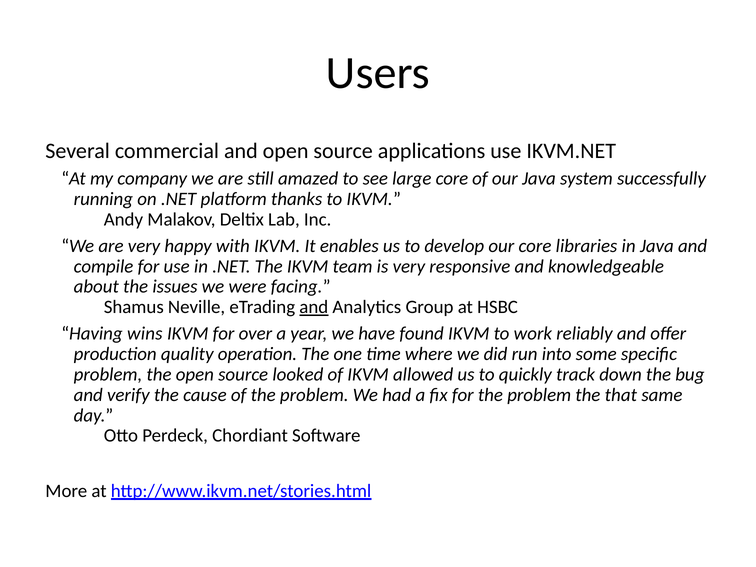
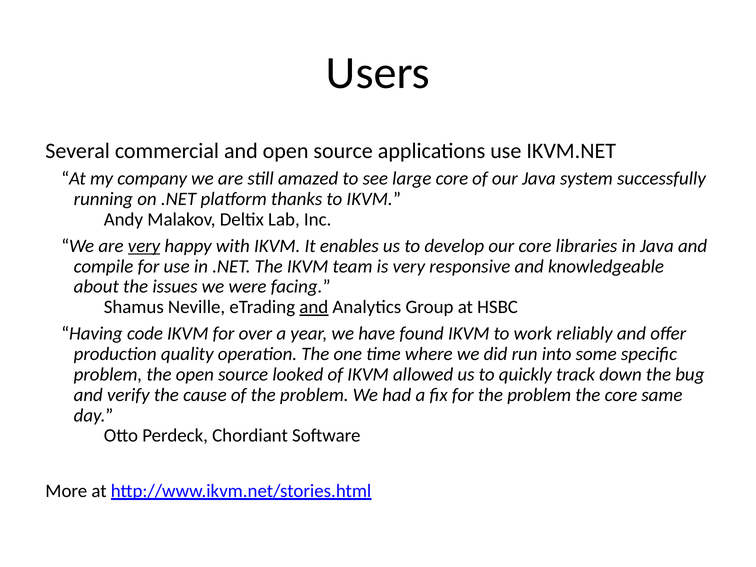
very at (144, 246) underline: none -> present
wins: wins -> code
the that: that -> core
